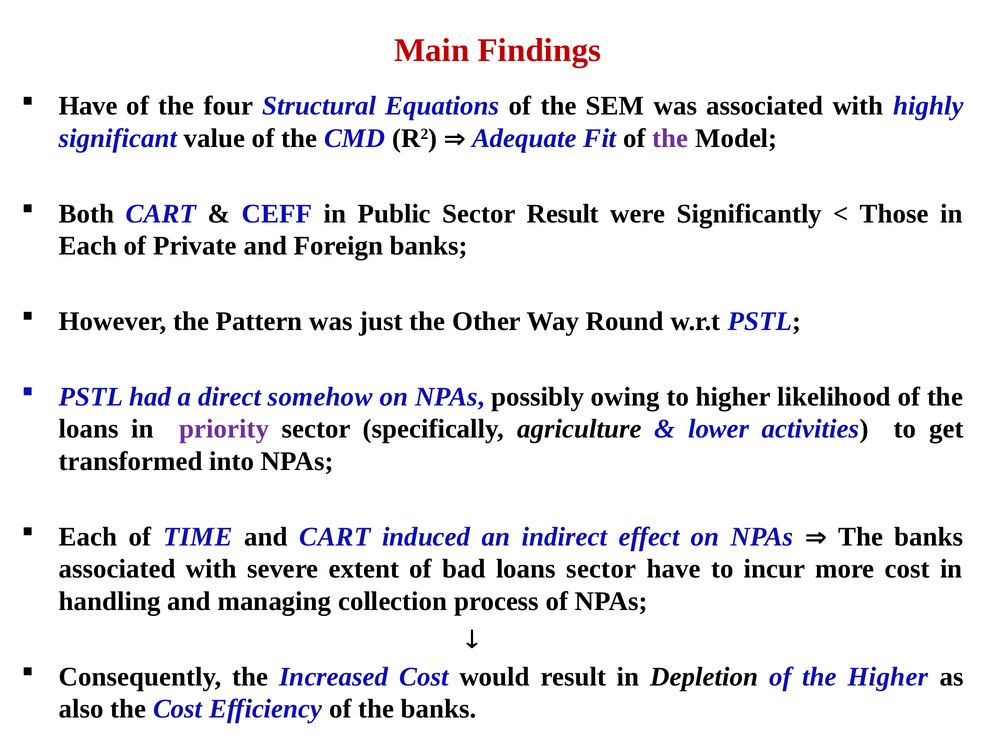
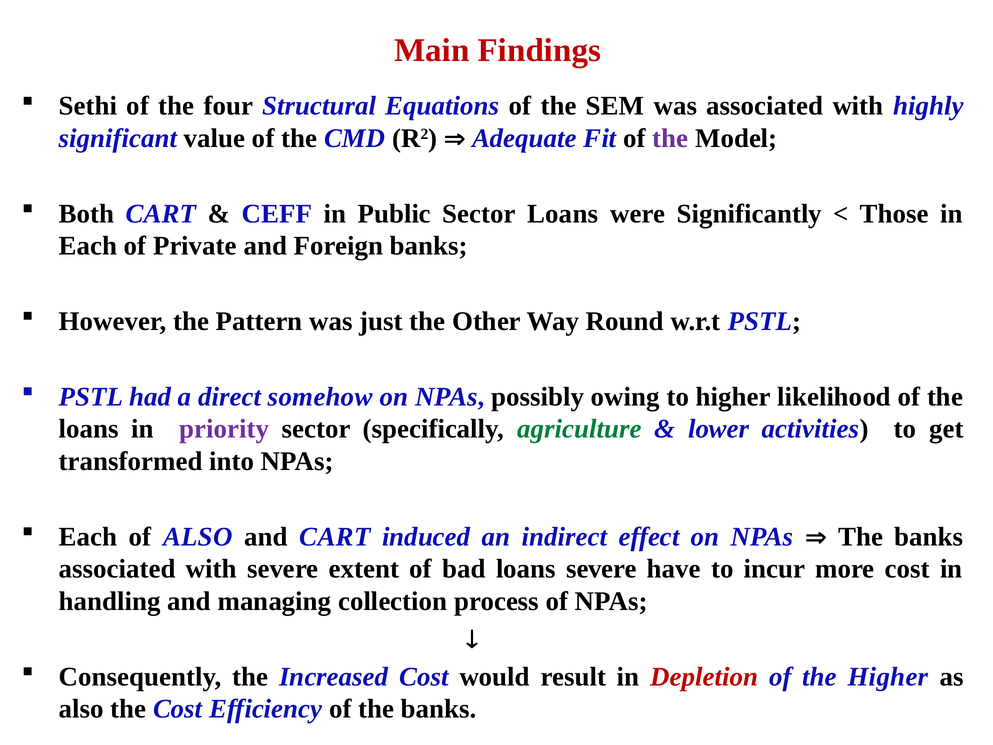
Have at (88, 106): Have -> Sethi
Sector Result: Result -> Loans
agriculture colour: black -> green
of TIME: TIME -> ALSO
loans sector: sector -> severe
Depletion colour: black -> red
